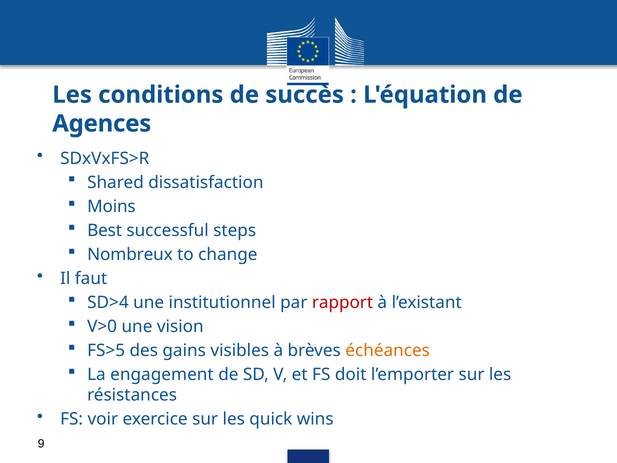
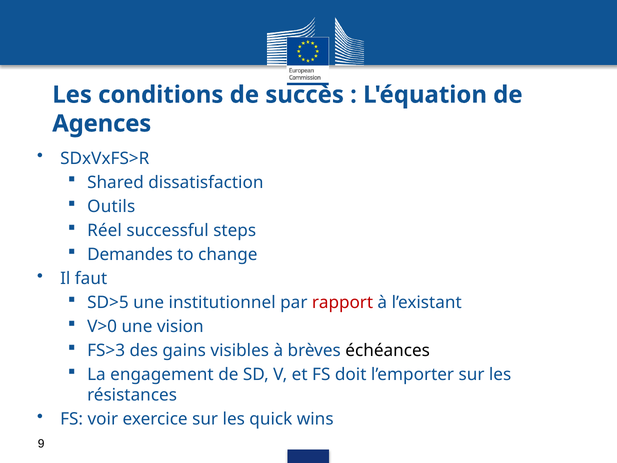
Moins: Moins -> Outils
Best: Best -> Réel
Nombreux: Nombreux -> Demandes
SD>4: SD>4 -> SD>5
FS>5: FS>5 -> FS>3
échéances colour: orange -> black
